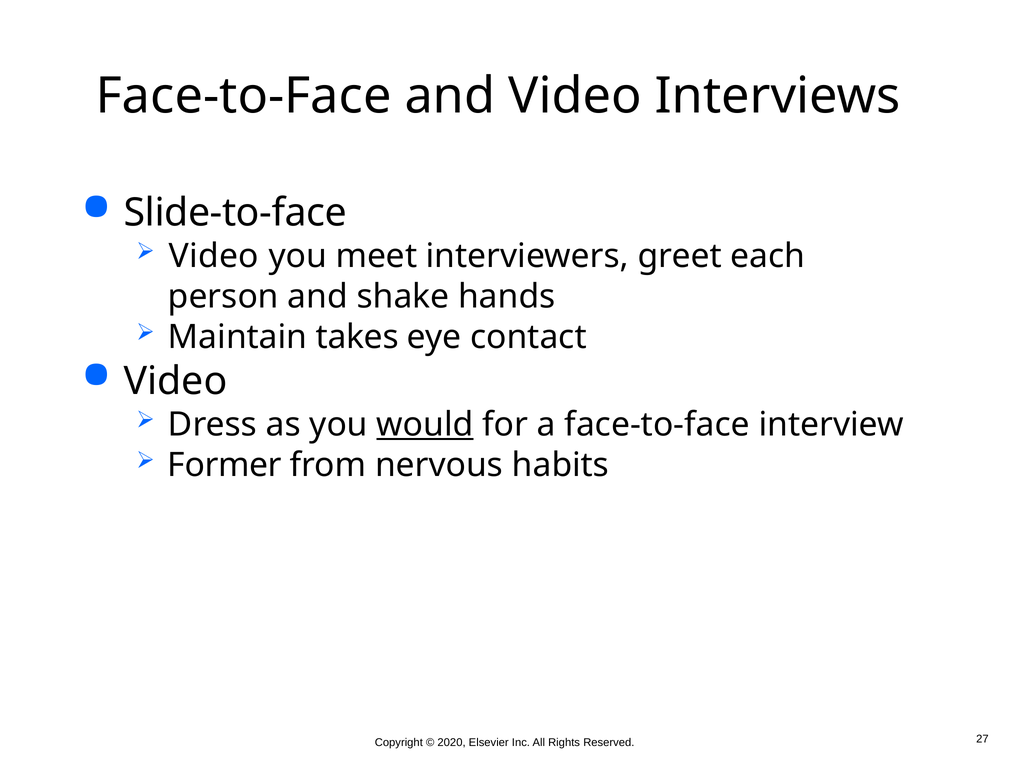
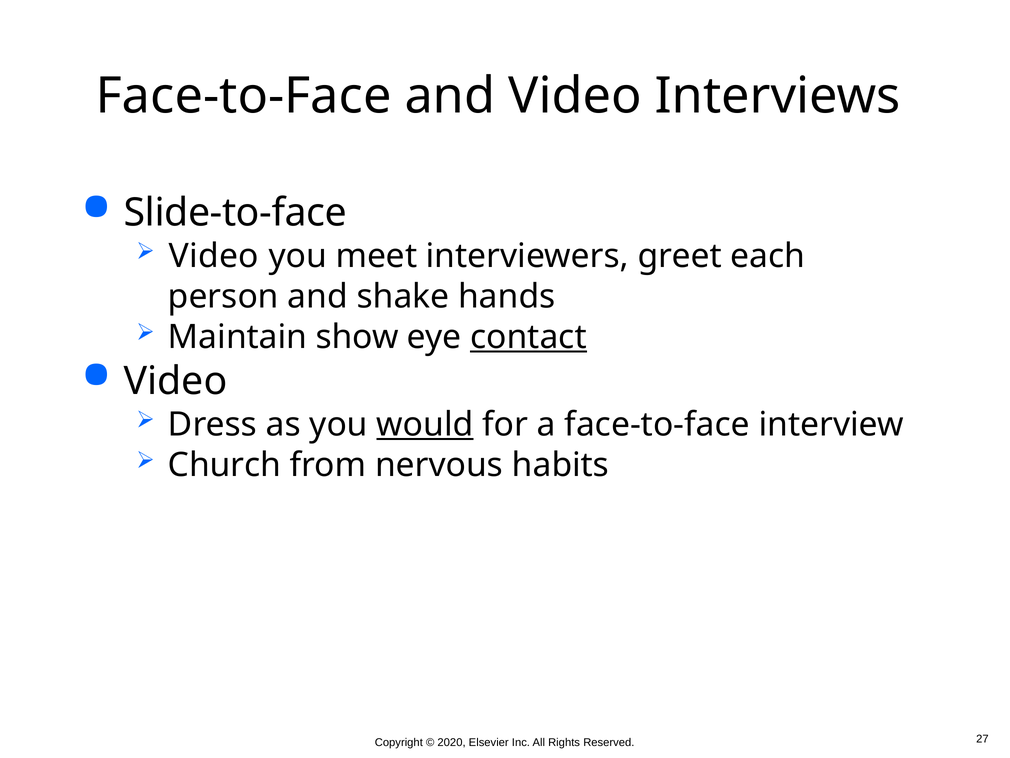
takes: takes -> show
contact underline: none -> present
Former: Former -> Church
